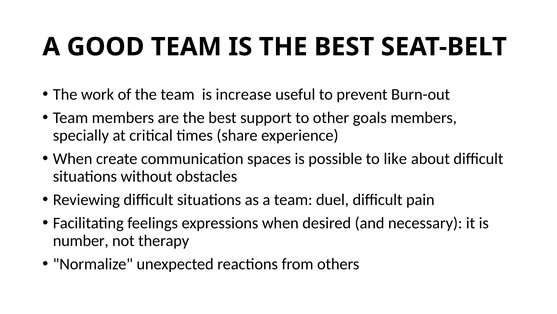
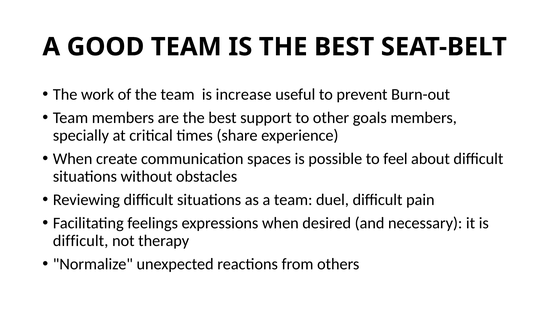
like: like -> feel
number at (81, 240): number -> difficult
